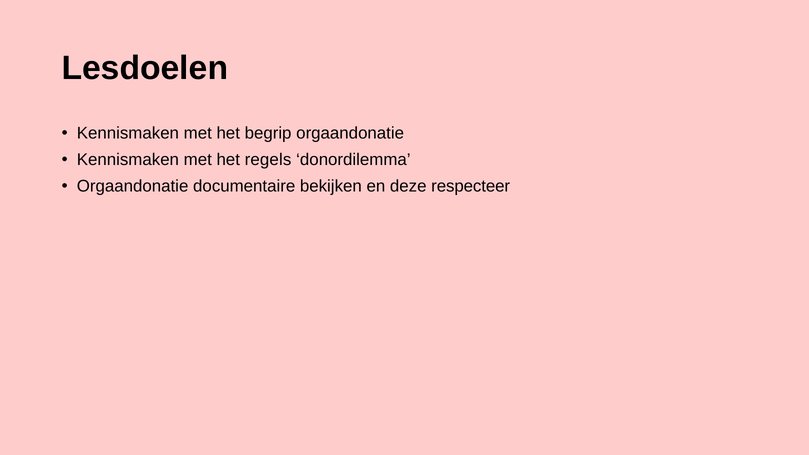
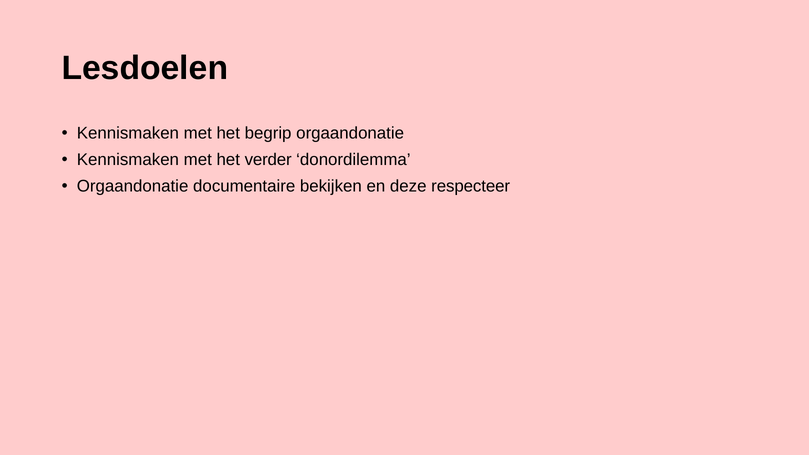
regels: regels -> verder
